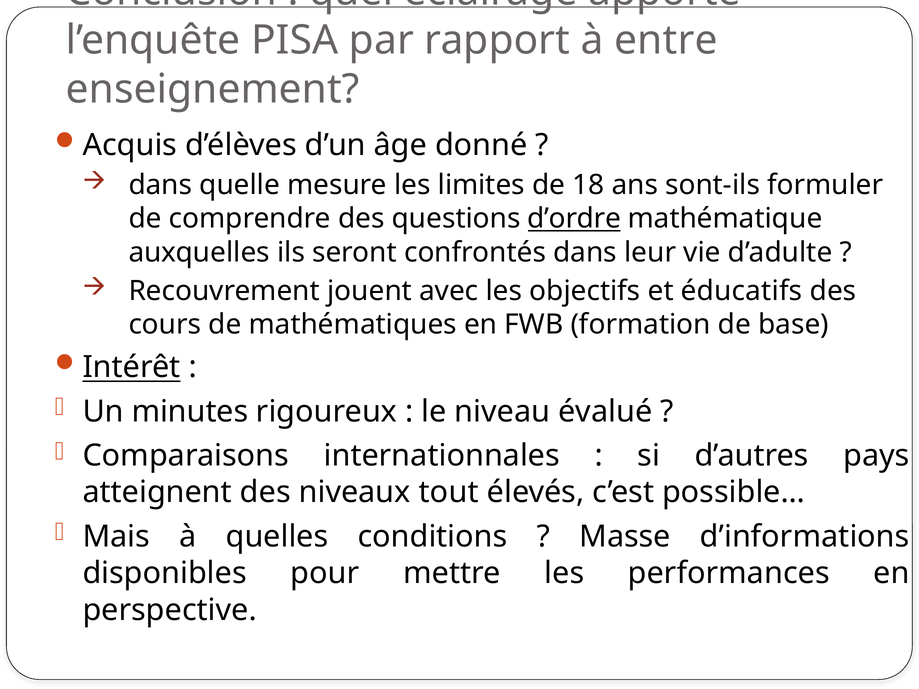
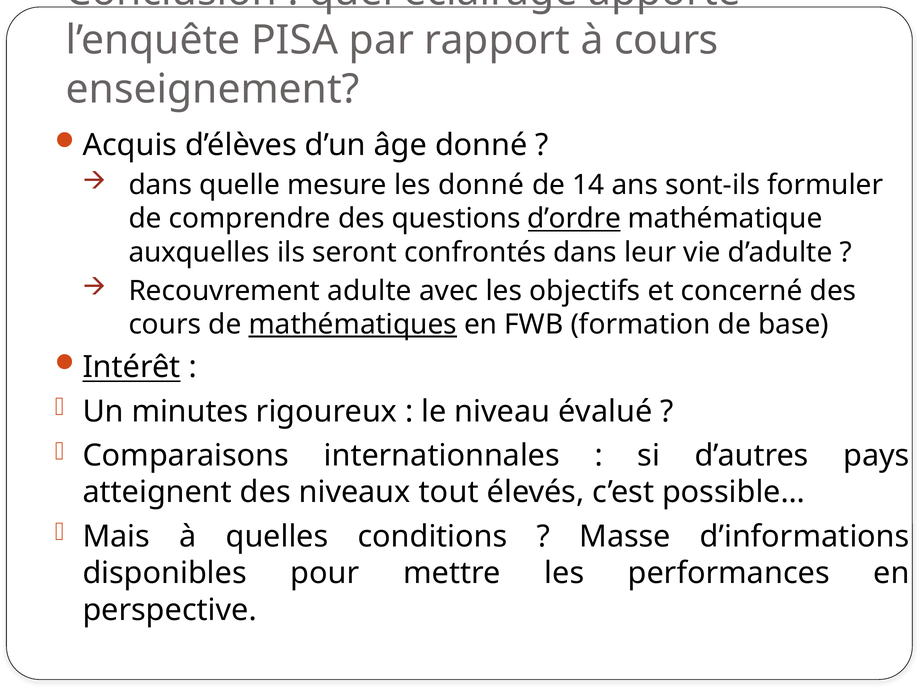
à entre: entre -> cours
les limites: limites -> donné
18: 18 -> 14
jouent: jouent -> adulte
éducatifs: éducatifs -> concerné
mathématiques underline: none -> present
